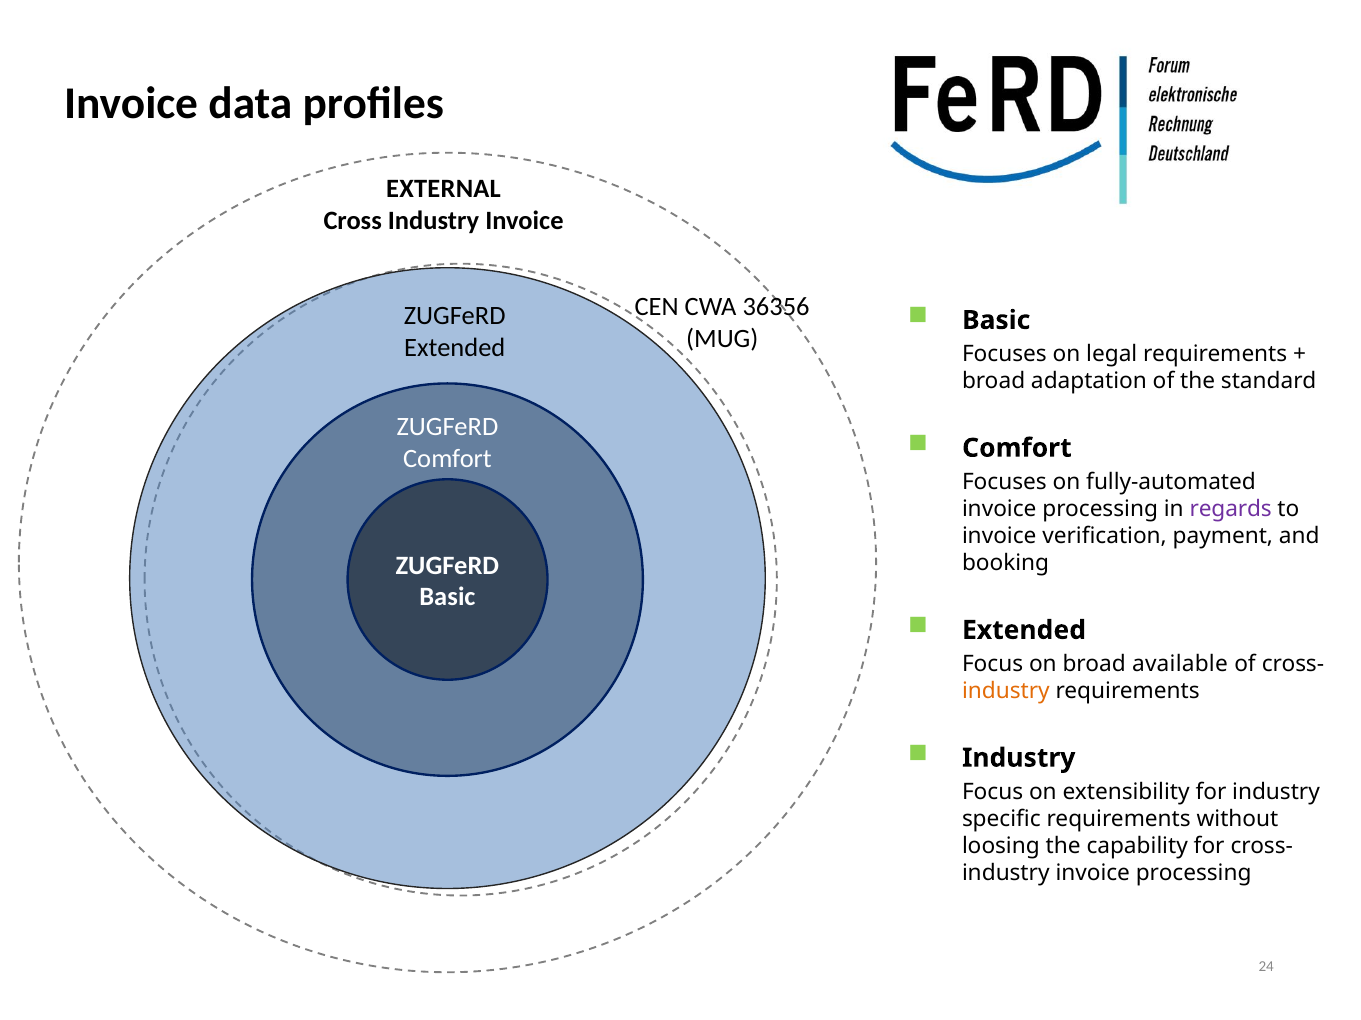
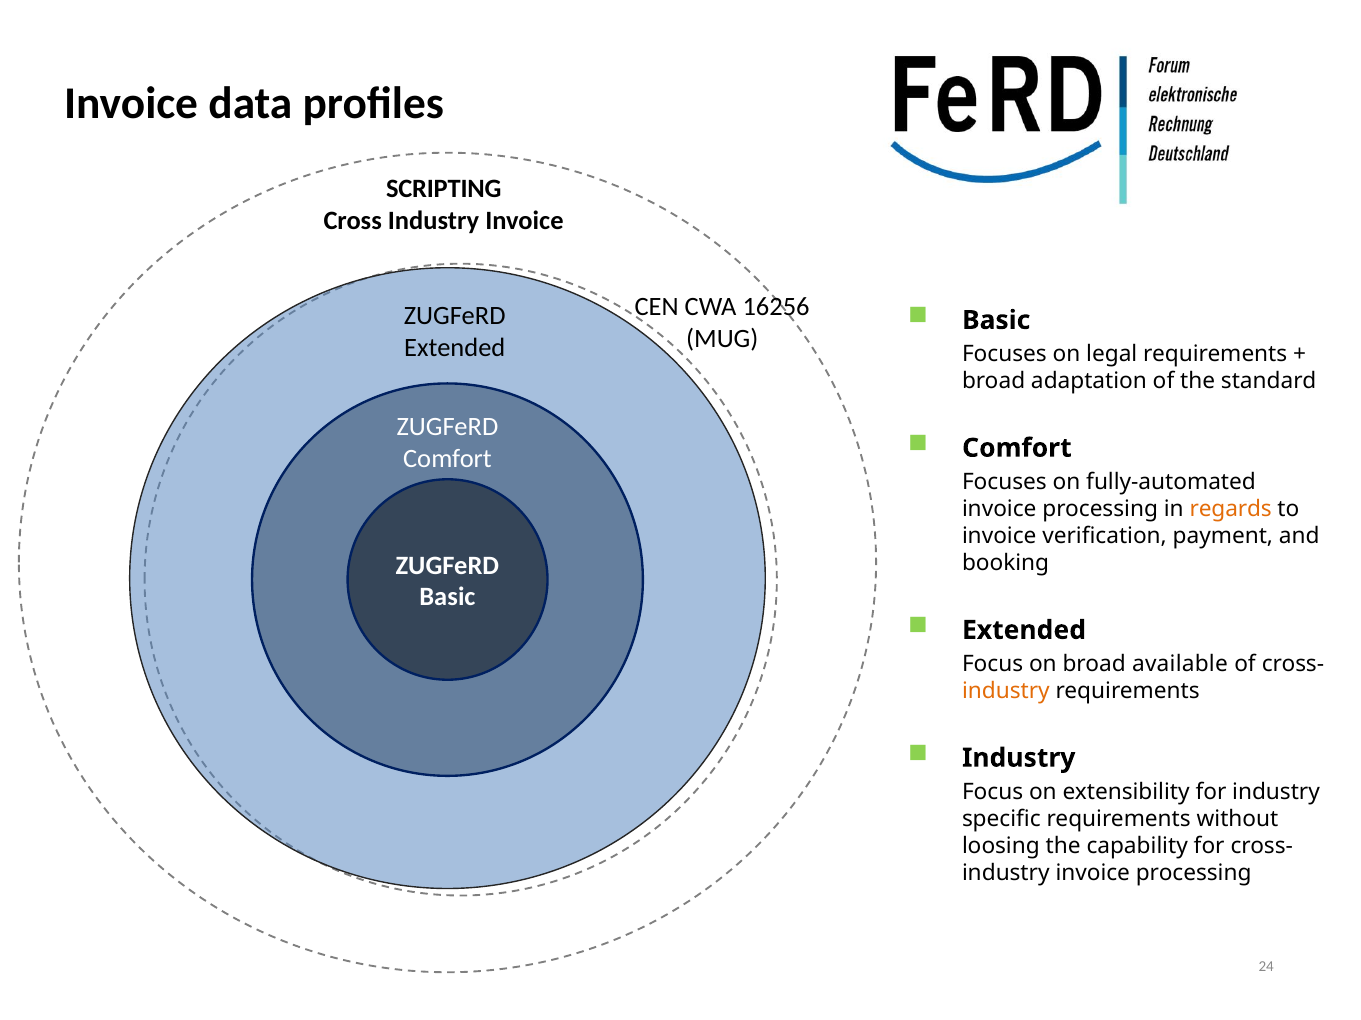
EXTERNAL: EXTERNAL -> SCRIPTING
36356: 36356 -> 16256
regards colour: purple -> orange
